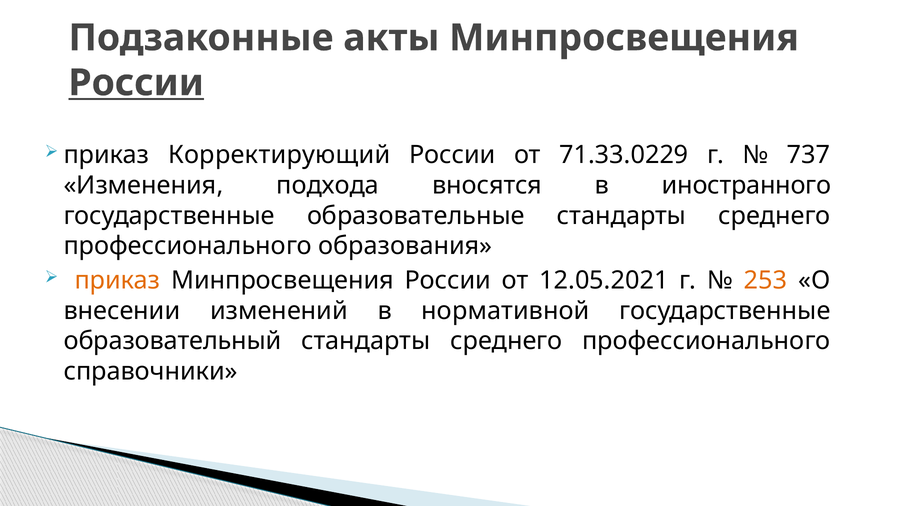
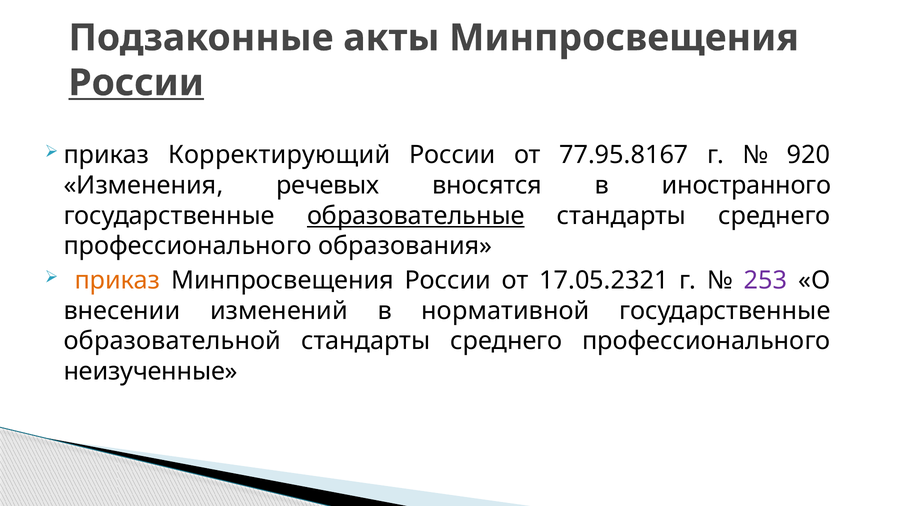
71.33.0229: 71.33.0229 -> 77.95.8167
737: 737 -> 920
подхода: подхода -> речевых
образовательные underline: none -> present
12.05.2021: 12.05.2021 -> 17.05.2321
253 colour: orange -> purple
образовательный: образовательный -> образовательной
справочники: справочники -> неизученные
